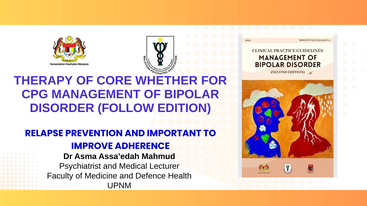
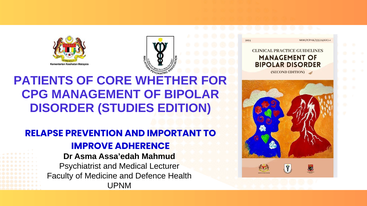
THERAPY: THERAPY -> PATIENTS
FOLLOW: FOLLOW -> STUDIES
